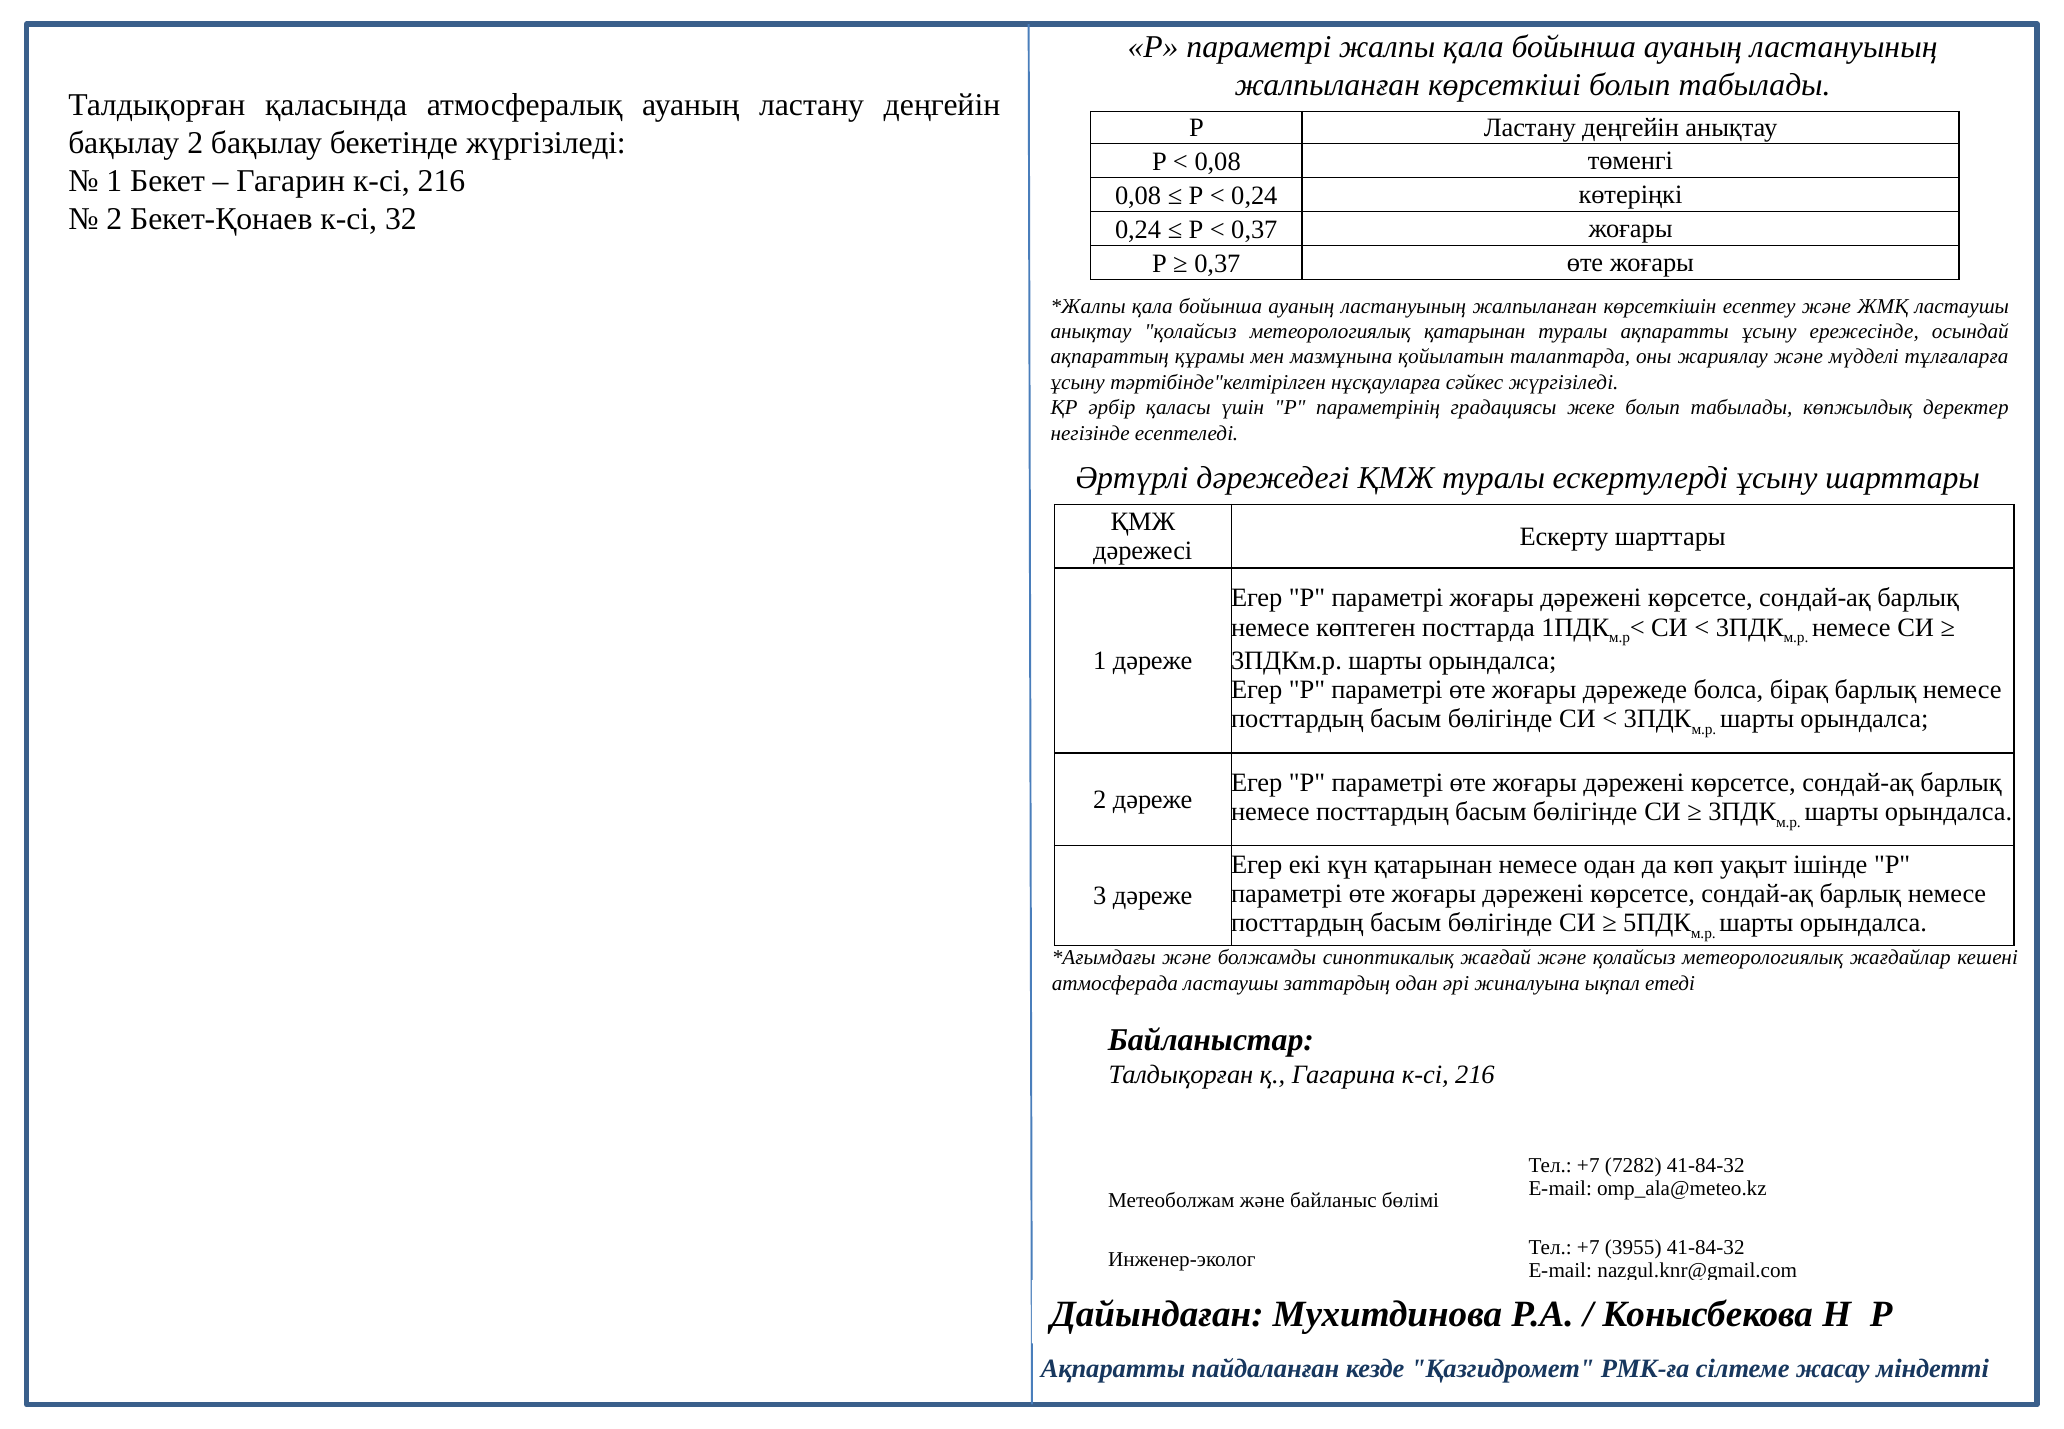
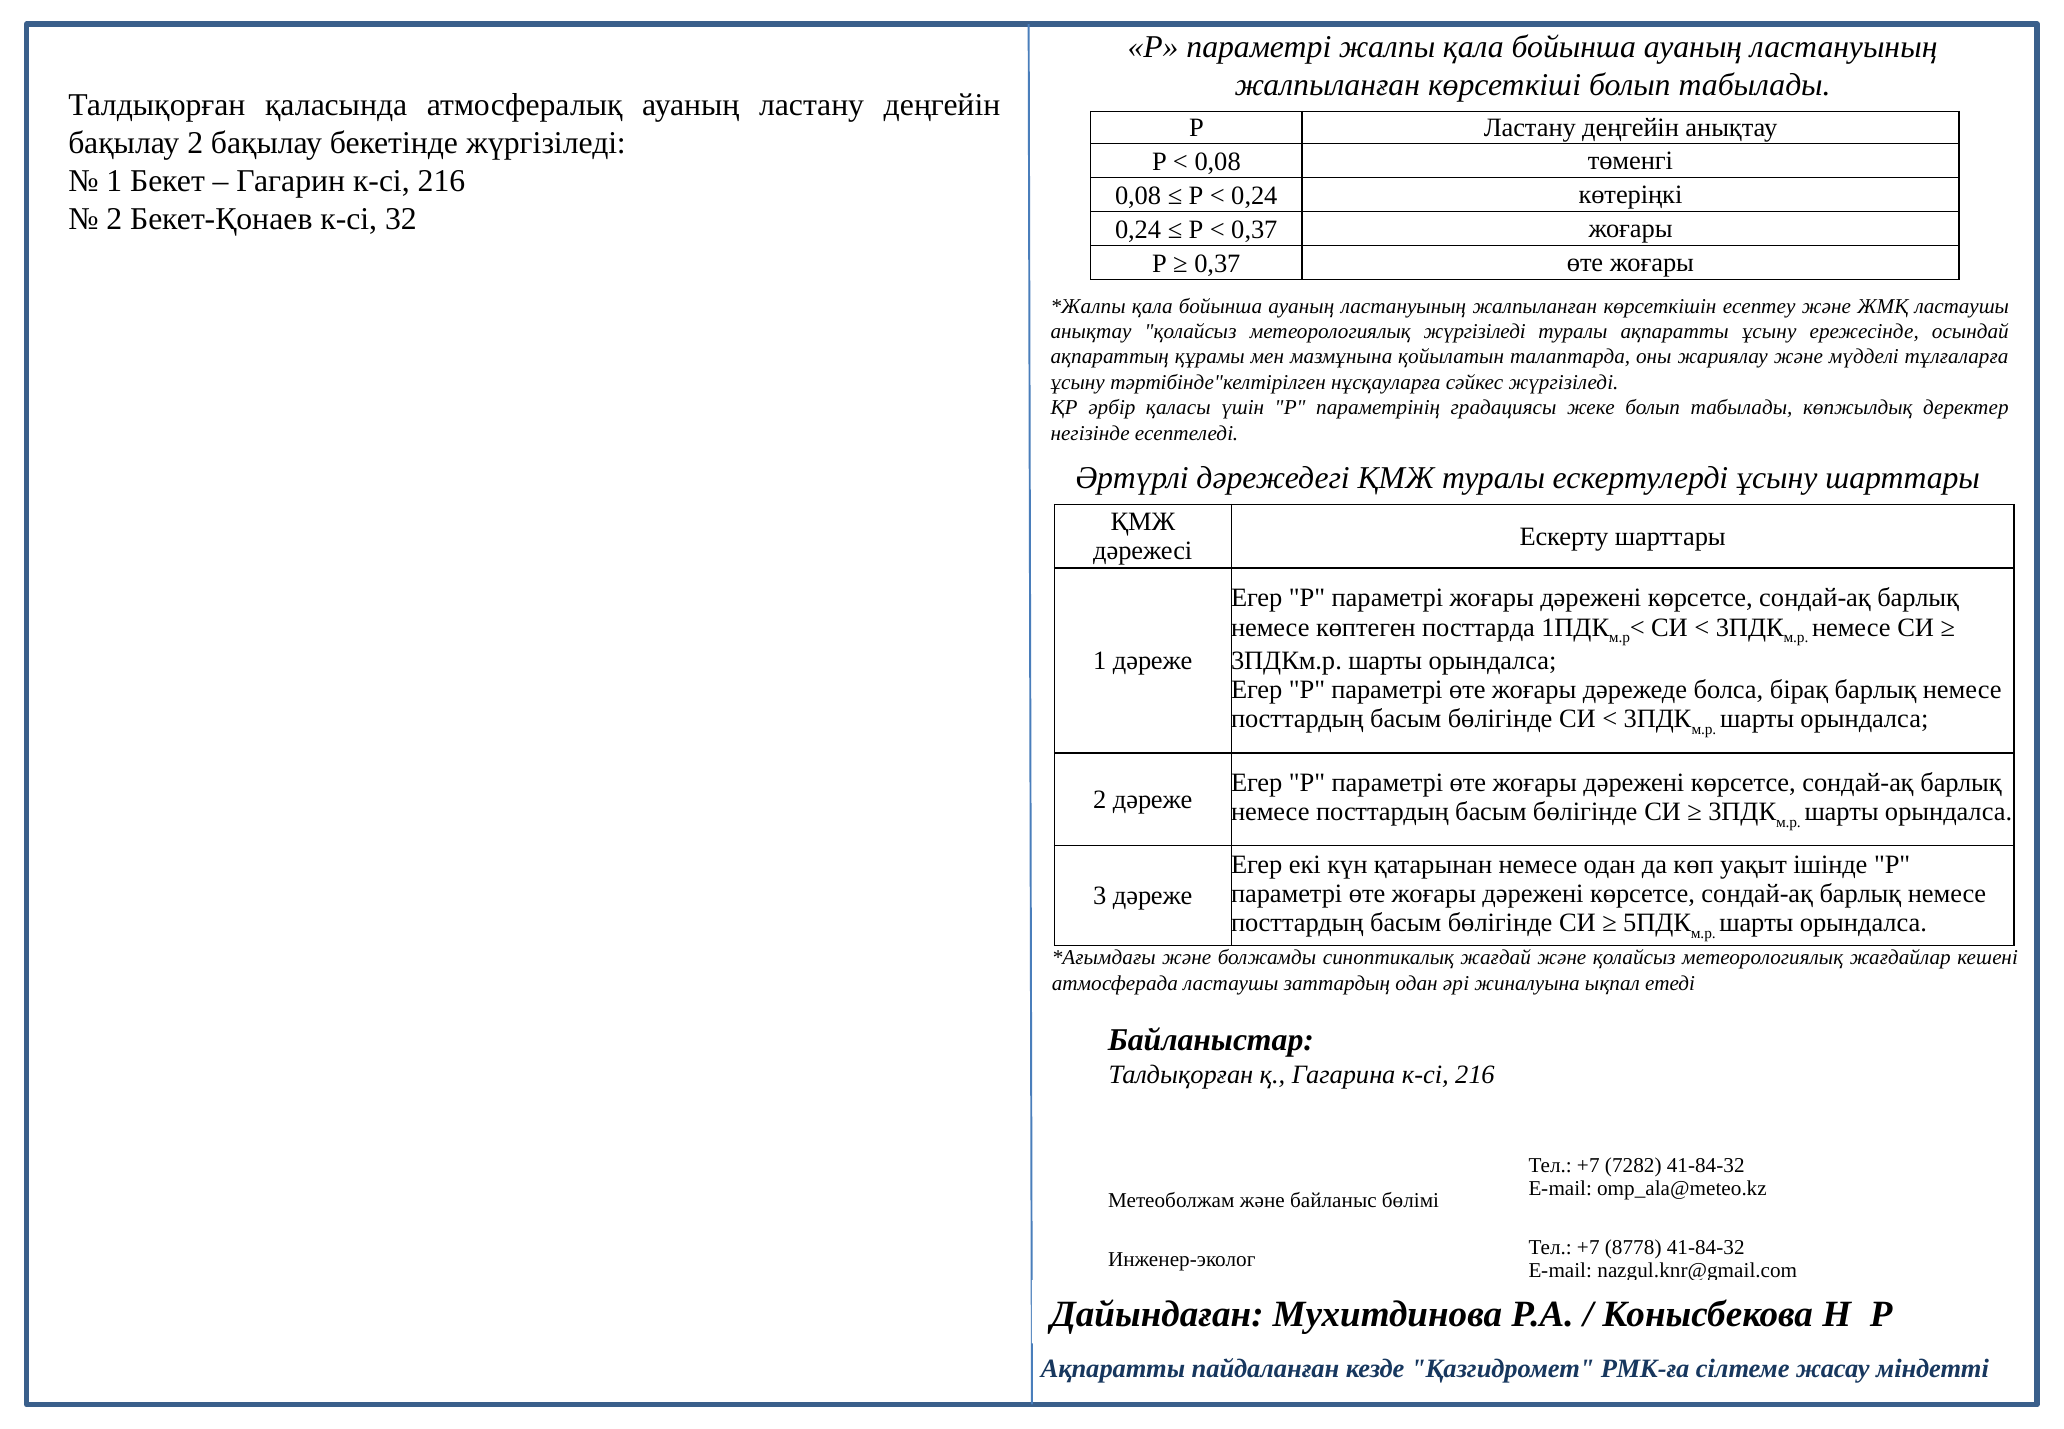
метеорологиялық қатарынан: қатарынан -> жүргізіледі
3955: 3955 -> 8778
